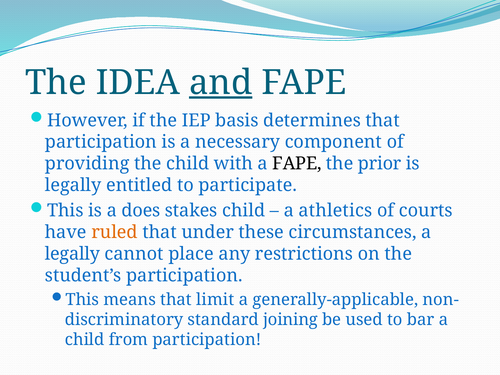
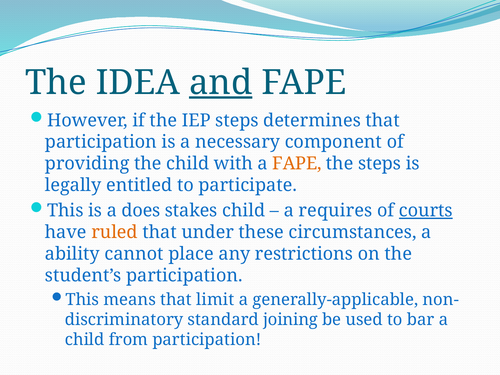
IEP basis: basis -> steps
FAPE at (297, 164) colour: black -> orange
the prior: prior -> steps
athletics: athletics -> requires
courts underline: none -> present
legally at (72, 254): legally -> ability
